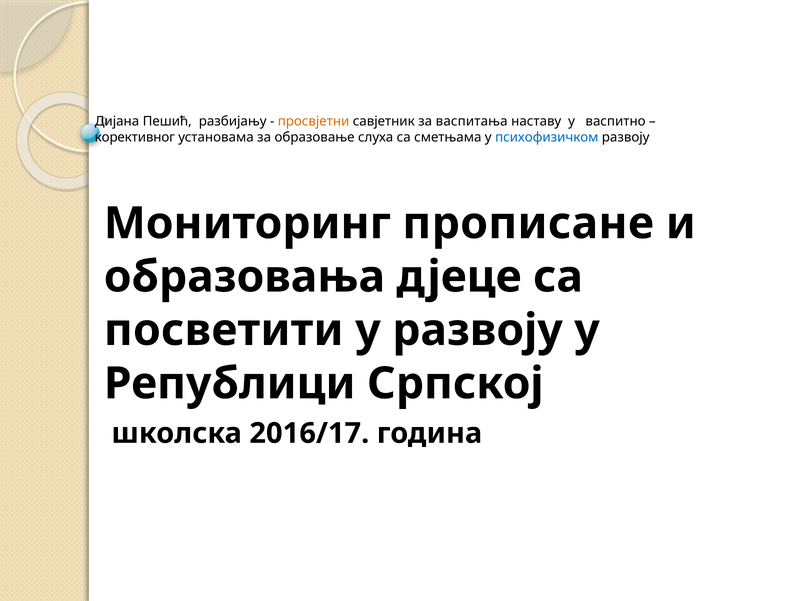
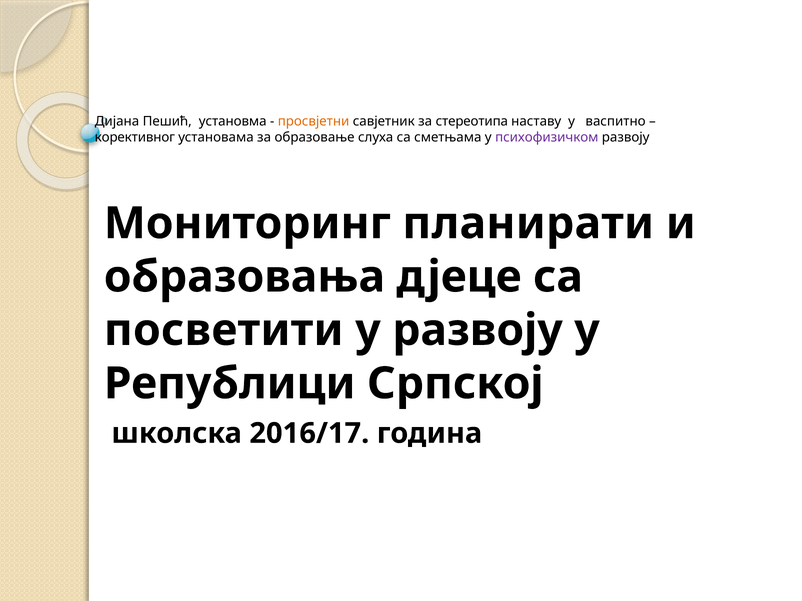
разбијању: разбијању -> установма
васпитања: васпитања -> стереотипа
психофизичком colour: blue -> purple
прописане: прописане -> планирати
